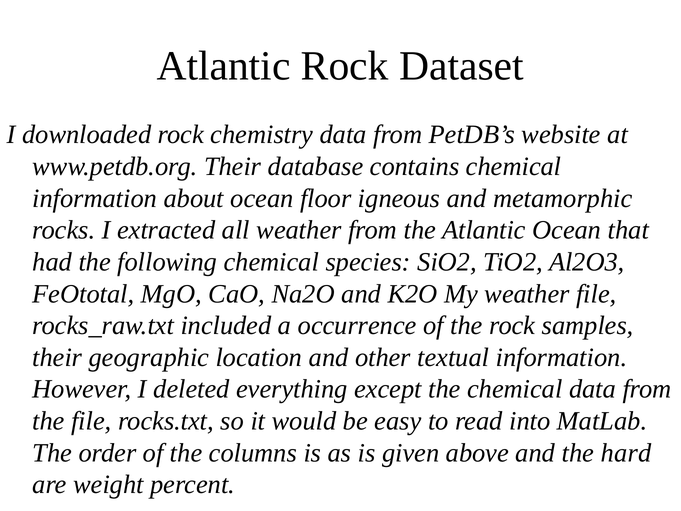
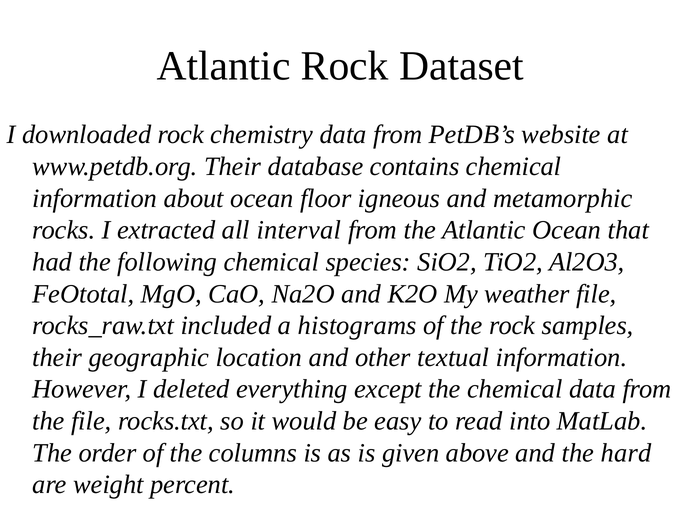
all weather: weather -> interval
occurrence: occurrence -> histograms
